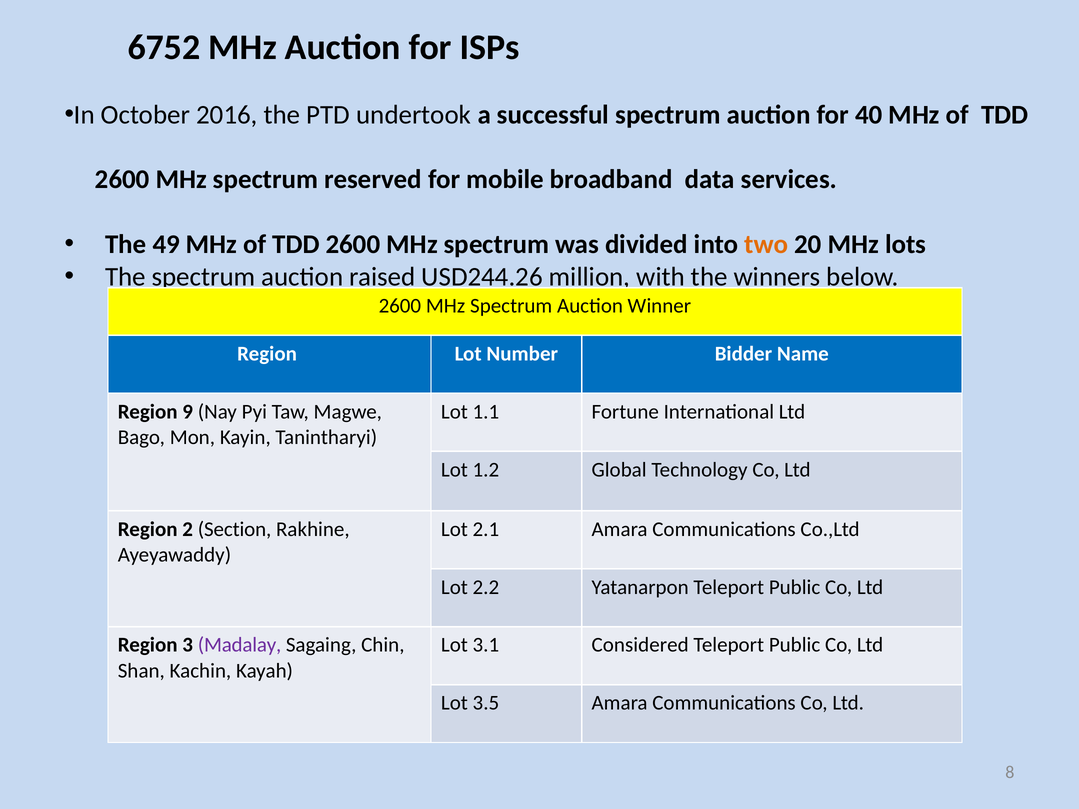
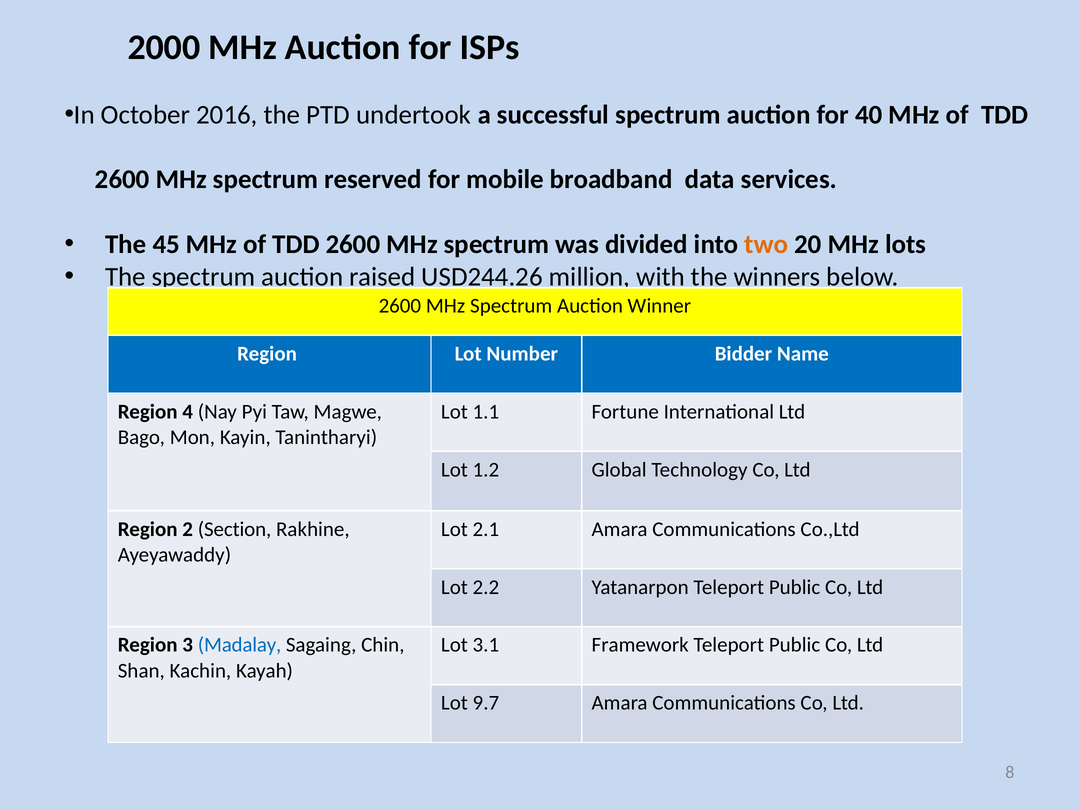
6752: 6752 -> 2000
49: 49 -> 45
9: 9 -> 4
Madalay colour: purple -> blue
Considered: Considered -> Framework
3.5: 3.5 -> 9.7
